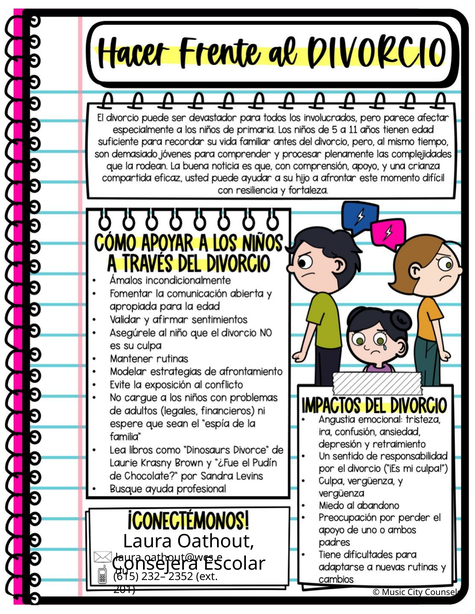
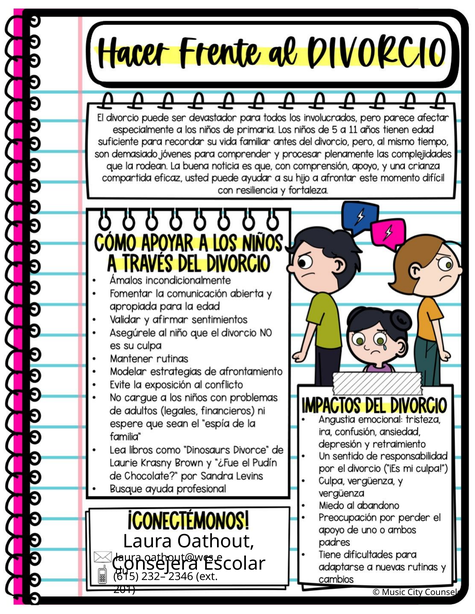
2352: 2352 -> 2346
